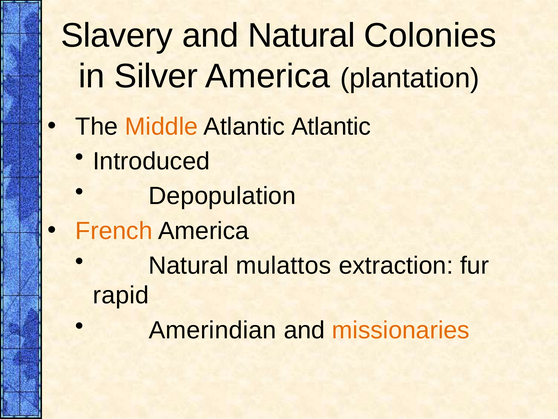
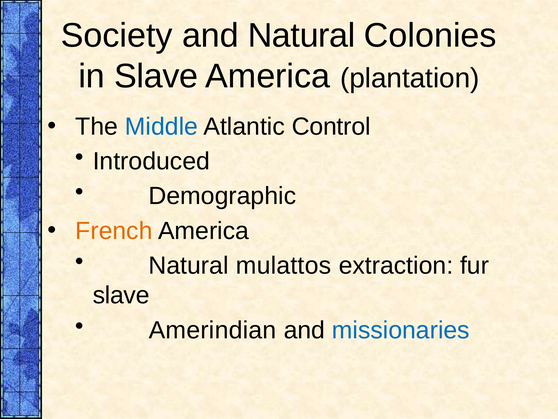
Slavery: Slavery -> Society
in Silver: Silver -> Slave
Middle colour: orange -> blue
Atlantic Atlantic: Atlantic -> Control
Depopulation: Depopulation -> Demographic
rapid at (121, 295): rapid -> slave
missionaries colour: orange -> blue
